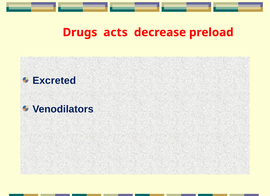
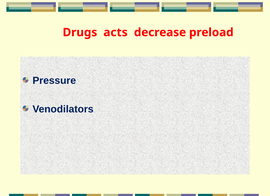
Excreted: Excreted -> Pressure
